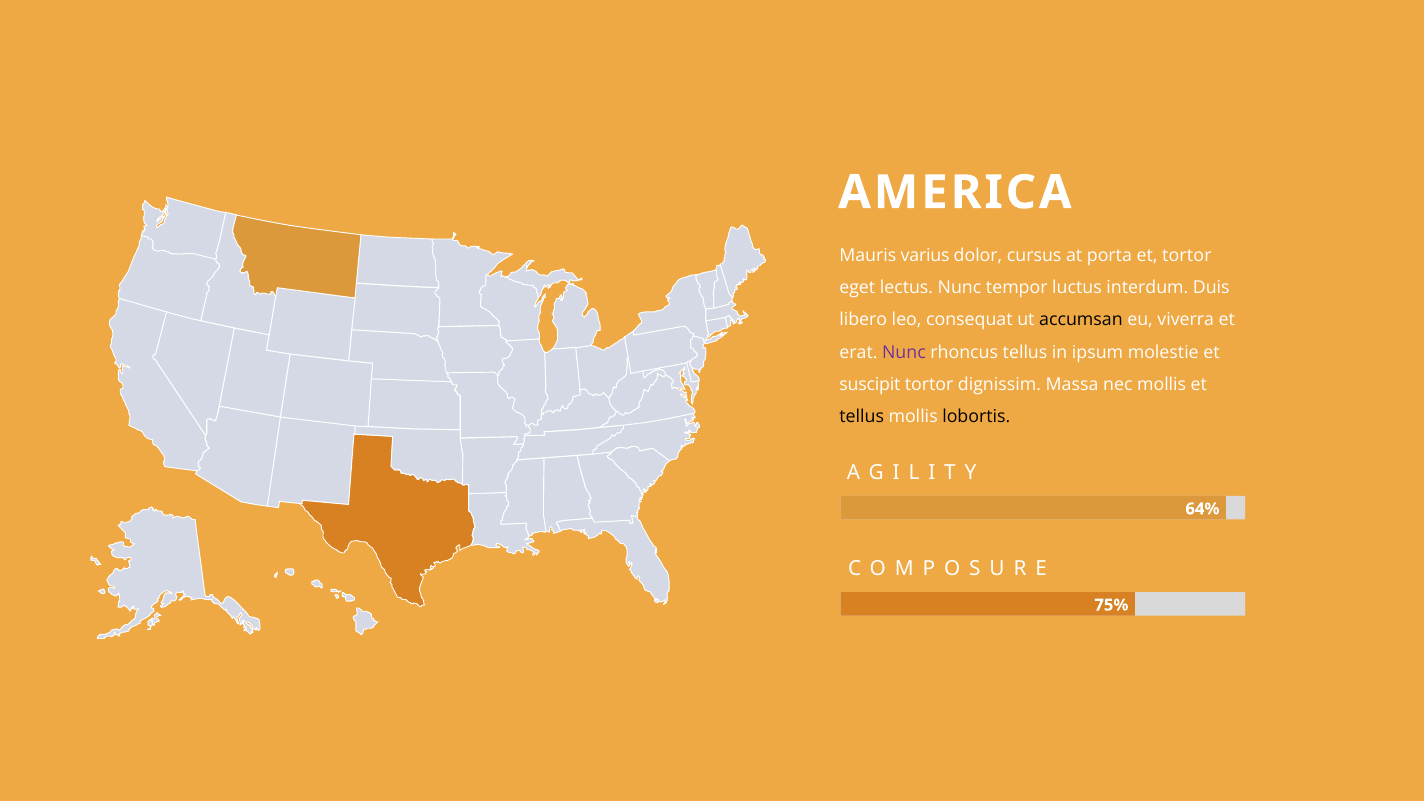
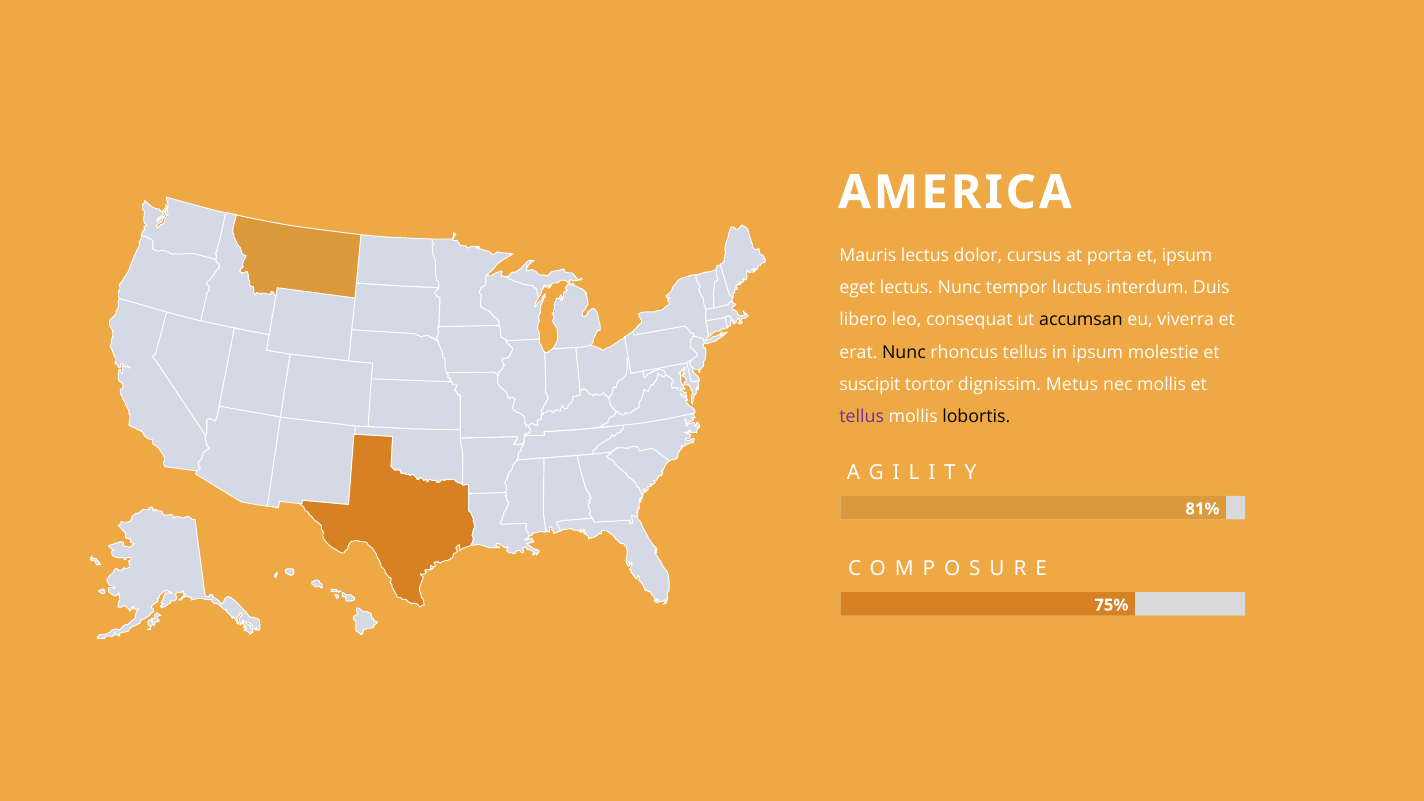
Mauris varius: varius -> lectus
et tortor: tortor -> ipsum
Nunc at (904, 352) colour: purple -> black
Massa: Massa -> Metus
tellus at (862, 416) colour: black -> purple
64%: 64% -> 81%
